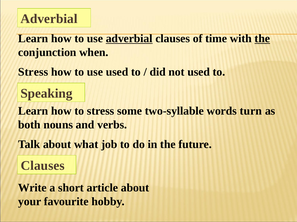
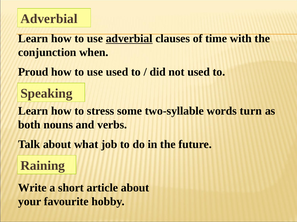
the at (262, 39) underline: present -> none
Stress at (33, 72): Stress -> Proud
Clauses at (43, 166): Clauses -> Raining
